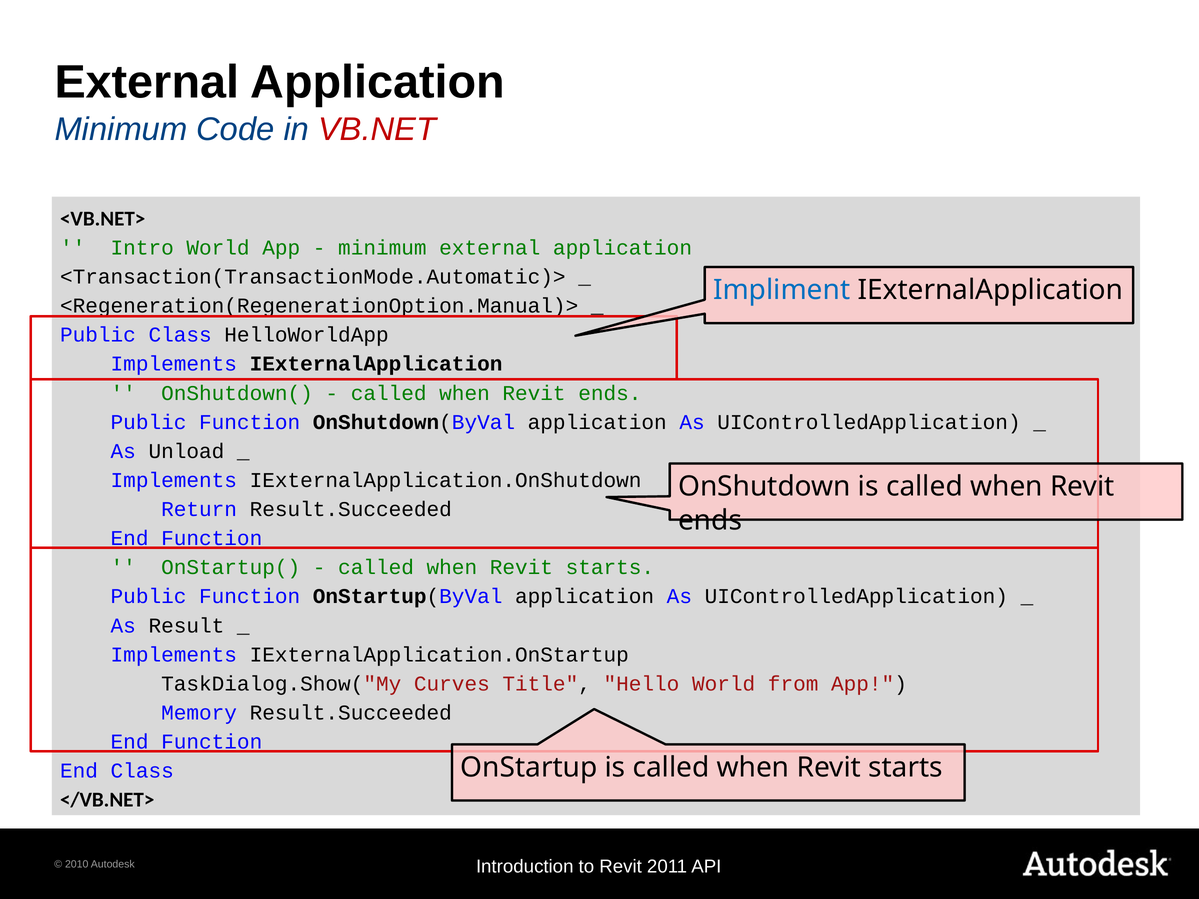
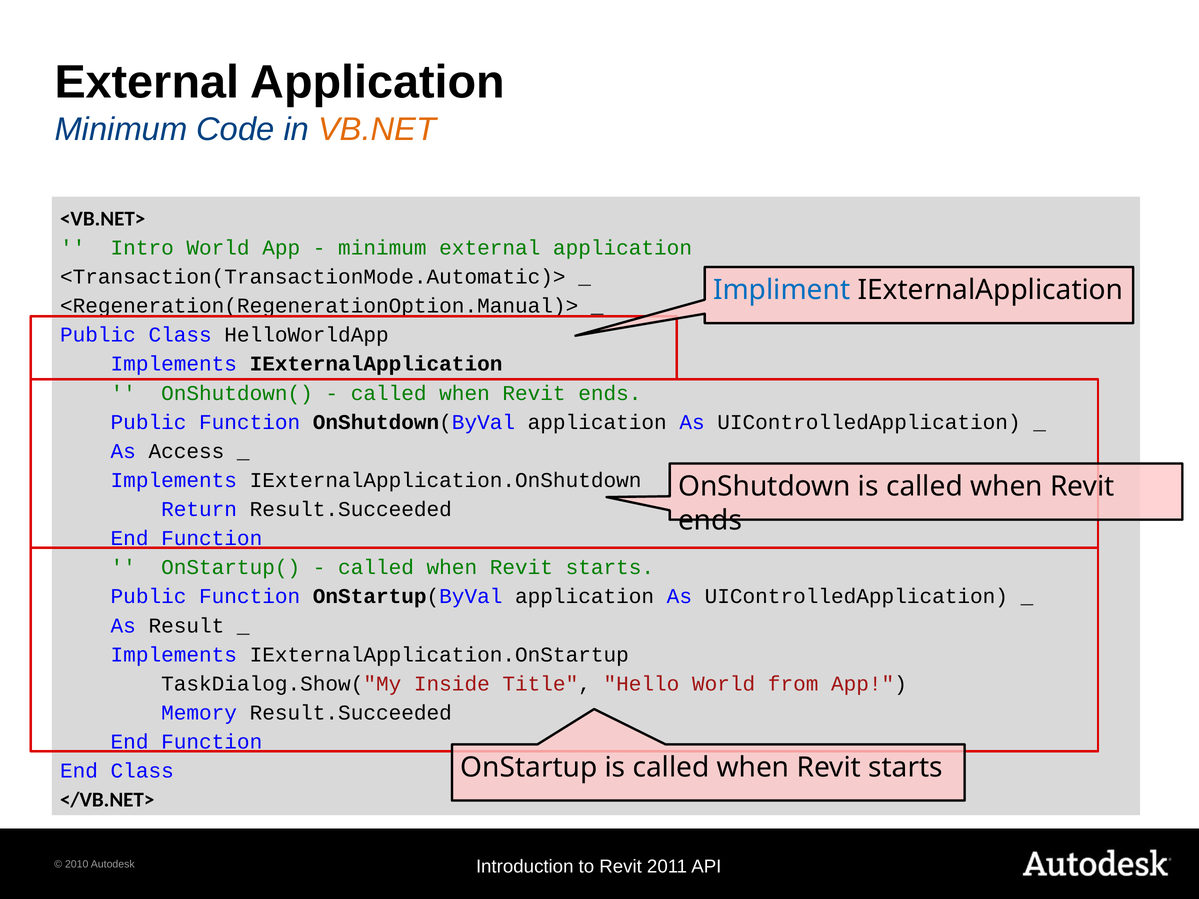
VB.NET colour: red -> orange
Unload: Unload -> Access
Curves: Curves -> Inside
